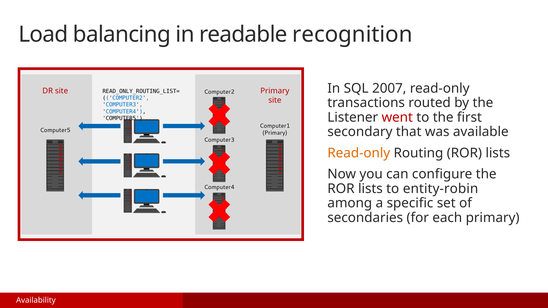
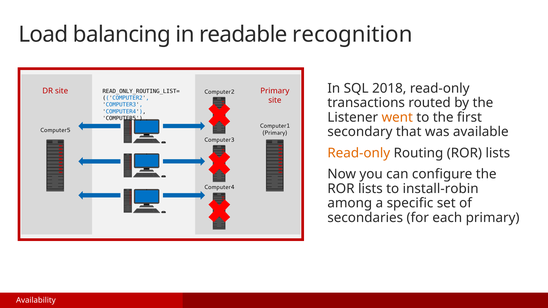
2007: 2007 -> 2018
went colour: red -> orange
entity-robin: entity-robin -> install-robin
